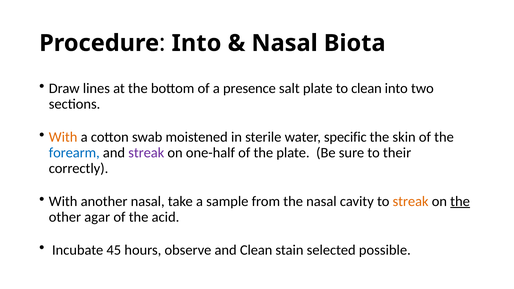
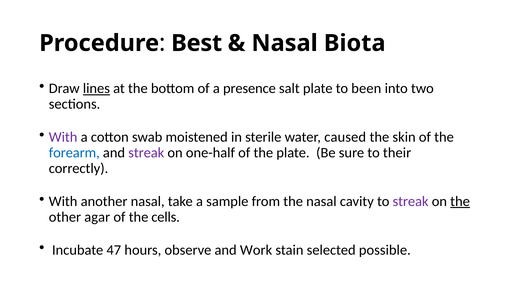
Into at (197, 43): Into -> Best
lines underline: none -> present
to clean: clean -> been
With at (63, 137) colour: orange -> purple
specific: specific -> caused
streak at (411, 201) colour: orange -> purple
acid: acid -> cells
45: 45 -> 47
and Clean: Clean -> Work
